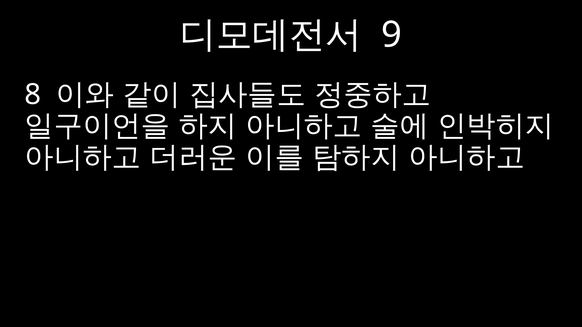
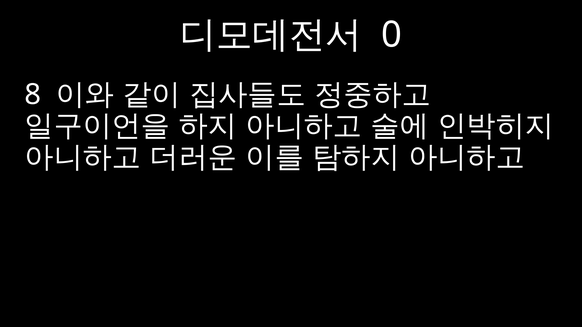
9: 9 -> 0
